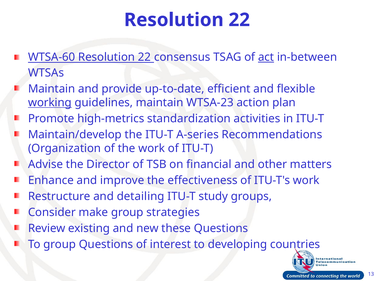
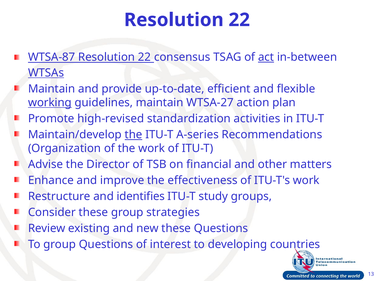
WTSA-60: WTSA-60 -> WTSA-87
WTSAs underline: none -> present
WTSA-23: WTSA-23 -> WTSA-27
high-metrics: high-metrics -> high-revised
the at (134, 134) underline: none -> present
detailing: detailing -> identifies
Consider make: make -> these
